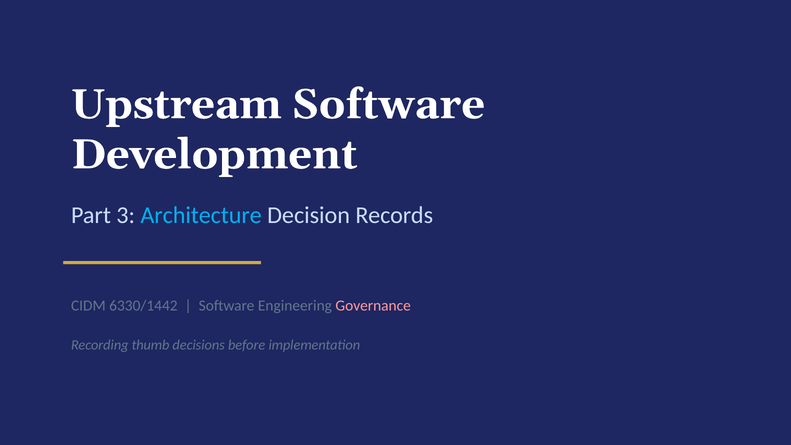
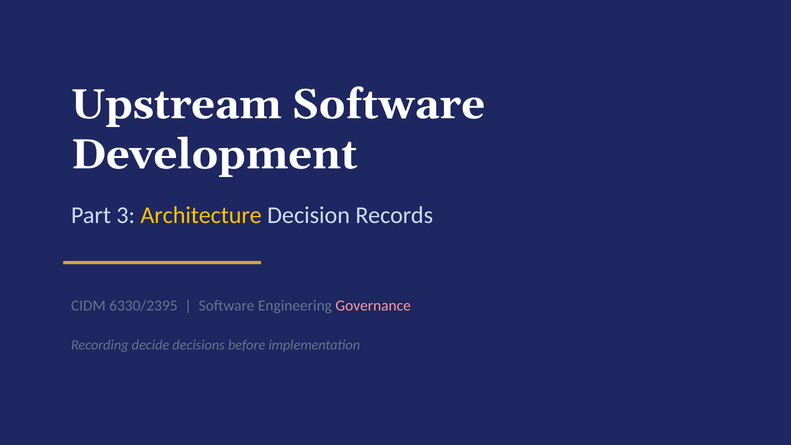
Architecture colour: light blue -> yellow
6330/1442: 6330/1442 -> 6330/2395
thumb: thumb -> decide
